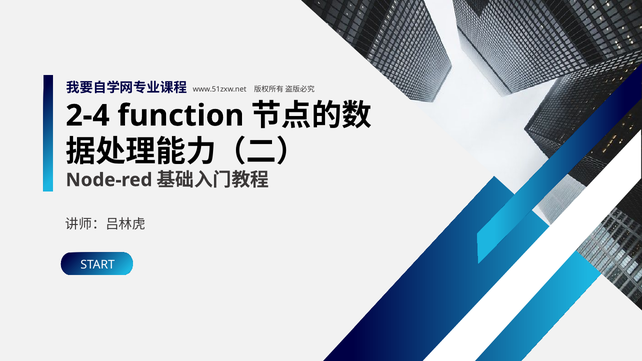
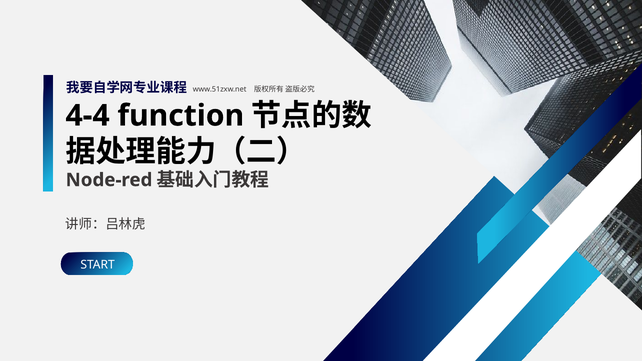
2-4: 2-4 -> 4-4
